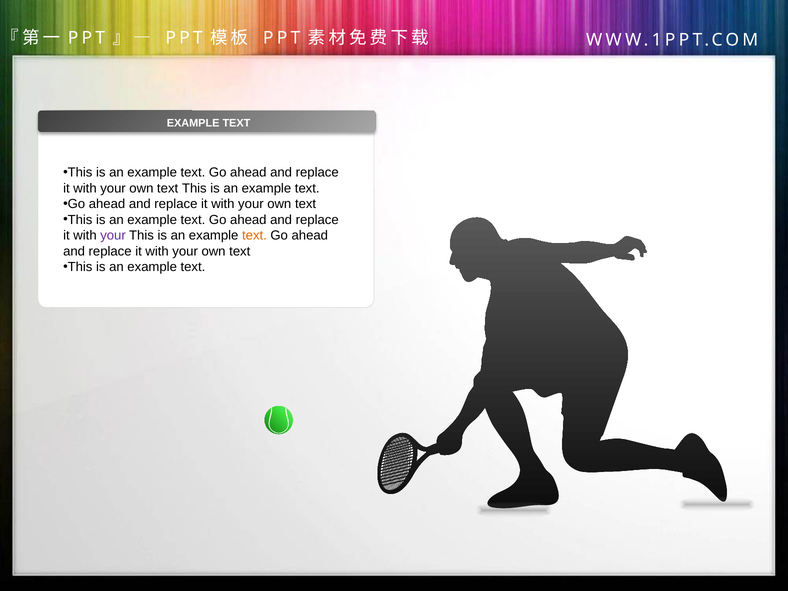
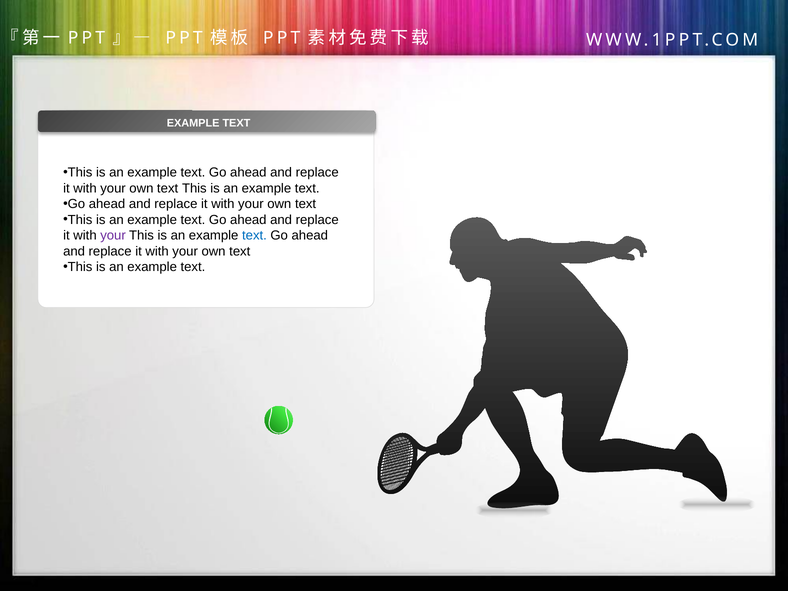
text at (254, 235) colour: orange -> blue
